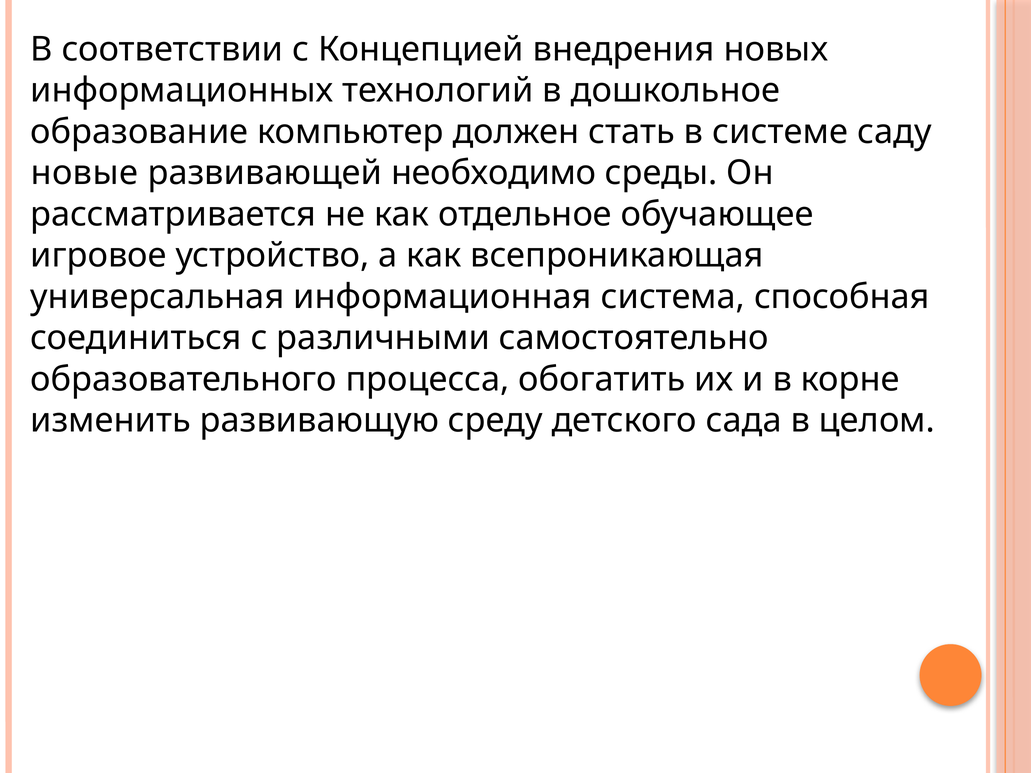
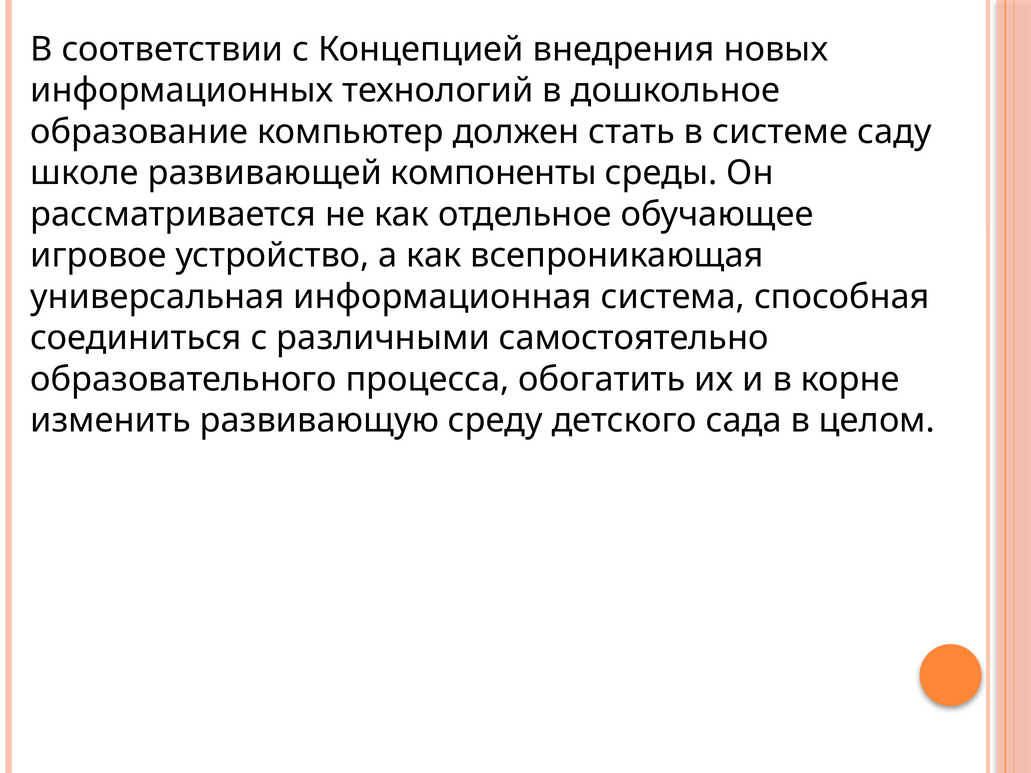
новые: новые -> школе
необходимо: необходимо -> компоненты
